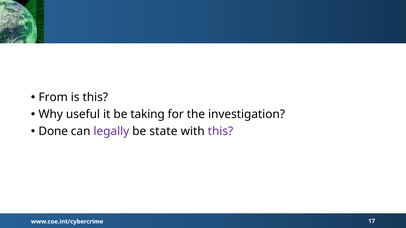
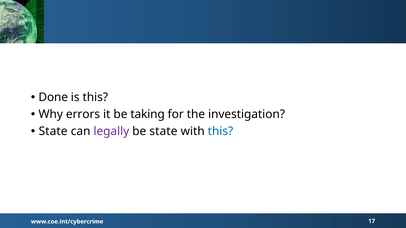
From: From -> Done
useful: useful -> errors
Done at (53, 132): Done -> State
this at (220, 132) colour: purple -> blue
